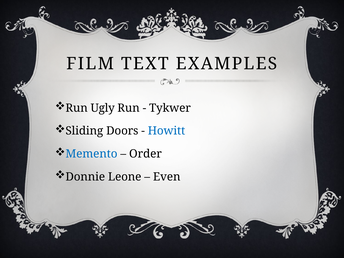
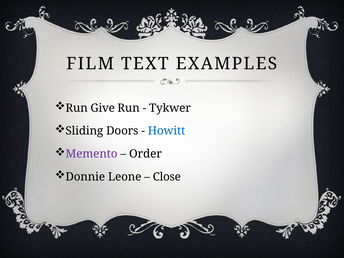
Ugly: Ugly -> Give
Memento colour: blue -> purple
Even: Even -> Close
